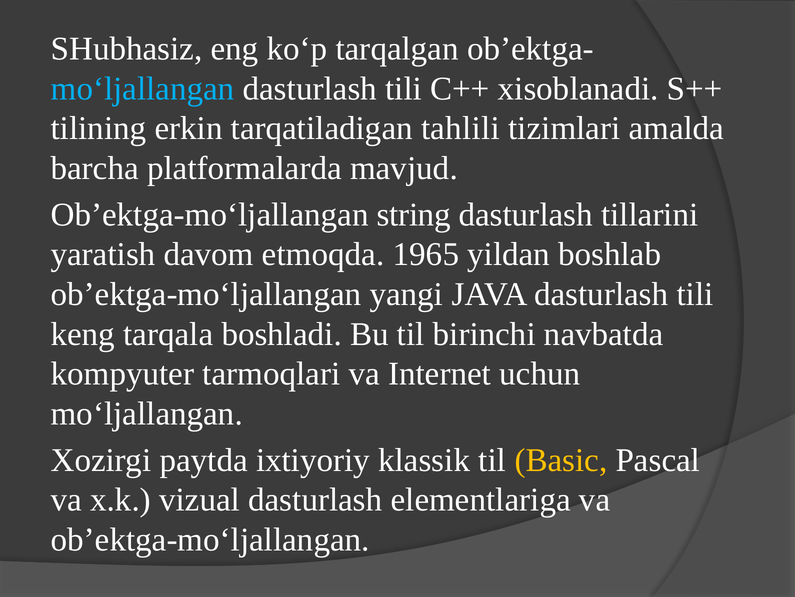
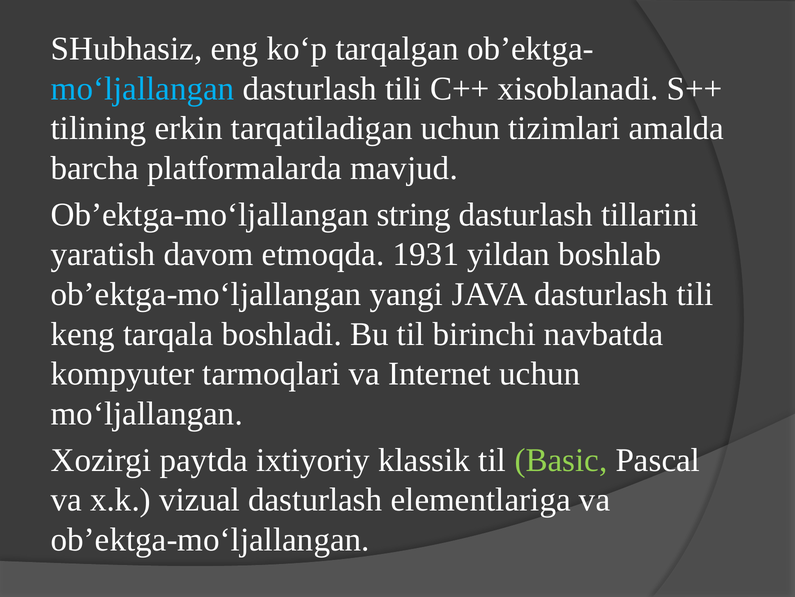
tarqatiladigan tahlili: tahlili -> uchun
1965: 1965 -> 1931
Basic colour: yellow -> light green
